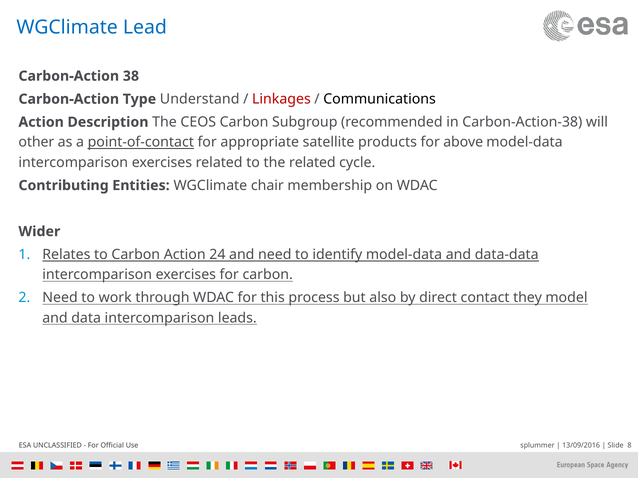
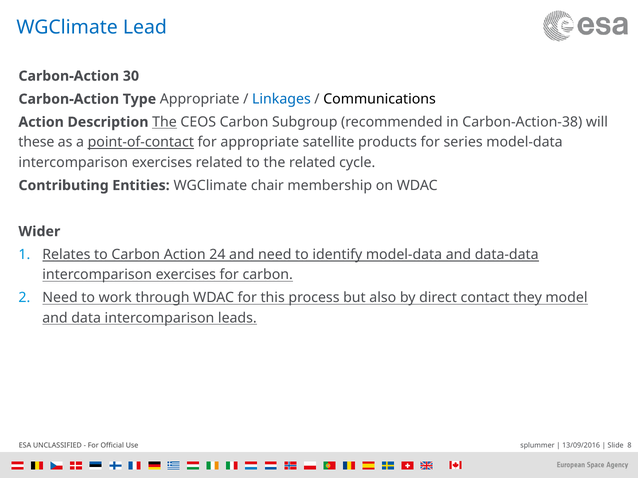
38: 38 -> 30
Type Understand: Understand -> Appropriate
Linkages colour: red -> blue
The at (165, 122) underline: none -> present
other: other -> these
above: above -> series
